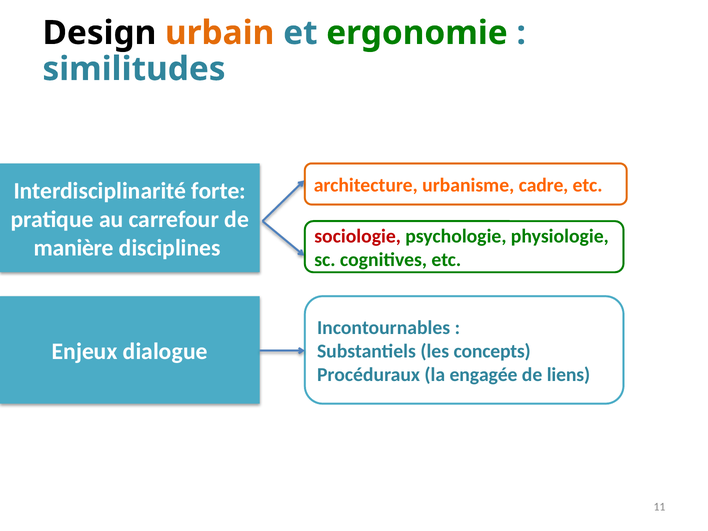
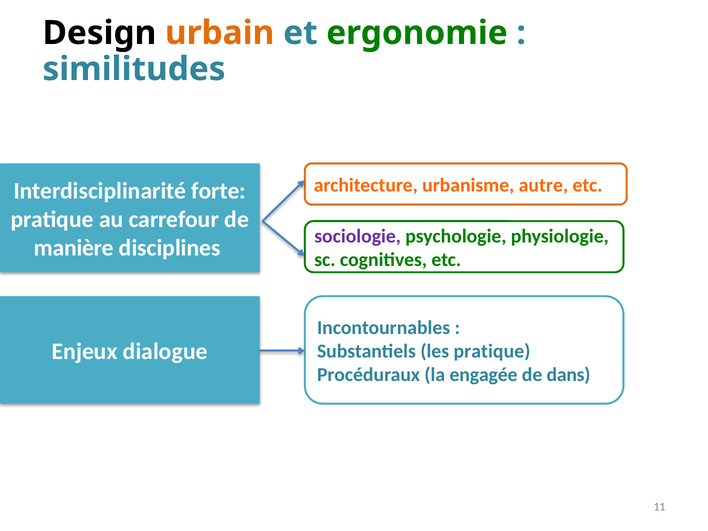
cadre: cadre -> autre
sociologie colour: red -> purple
les concepts: concepts -> pratique
liens: liens -> dans
